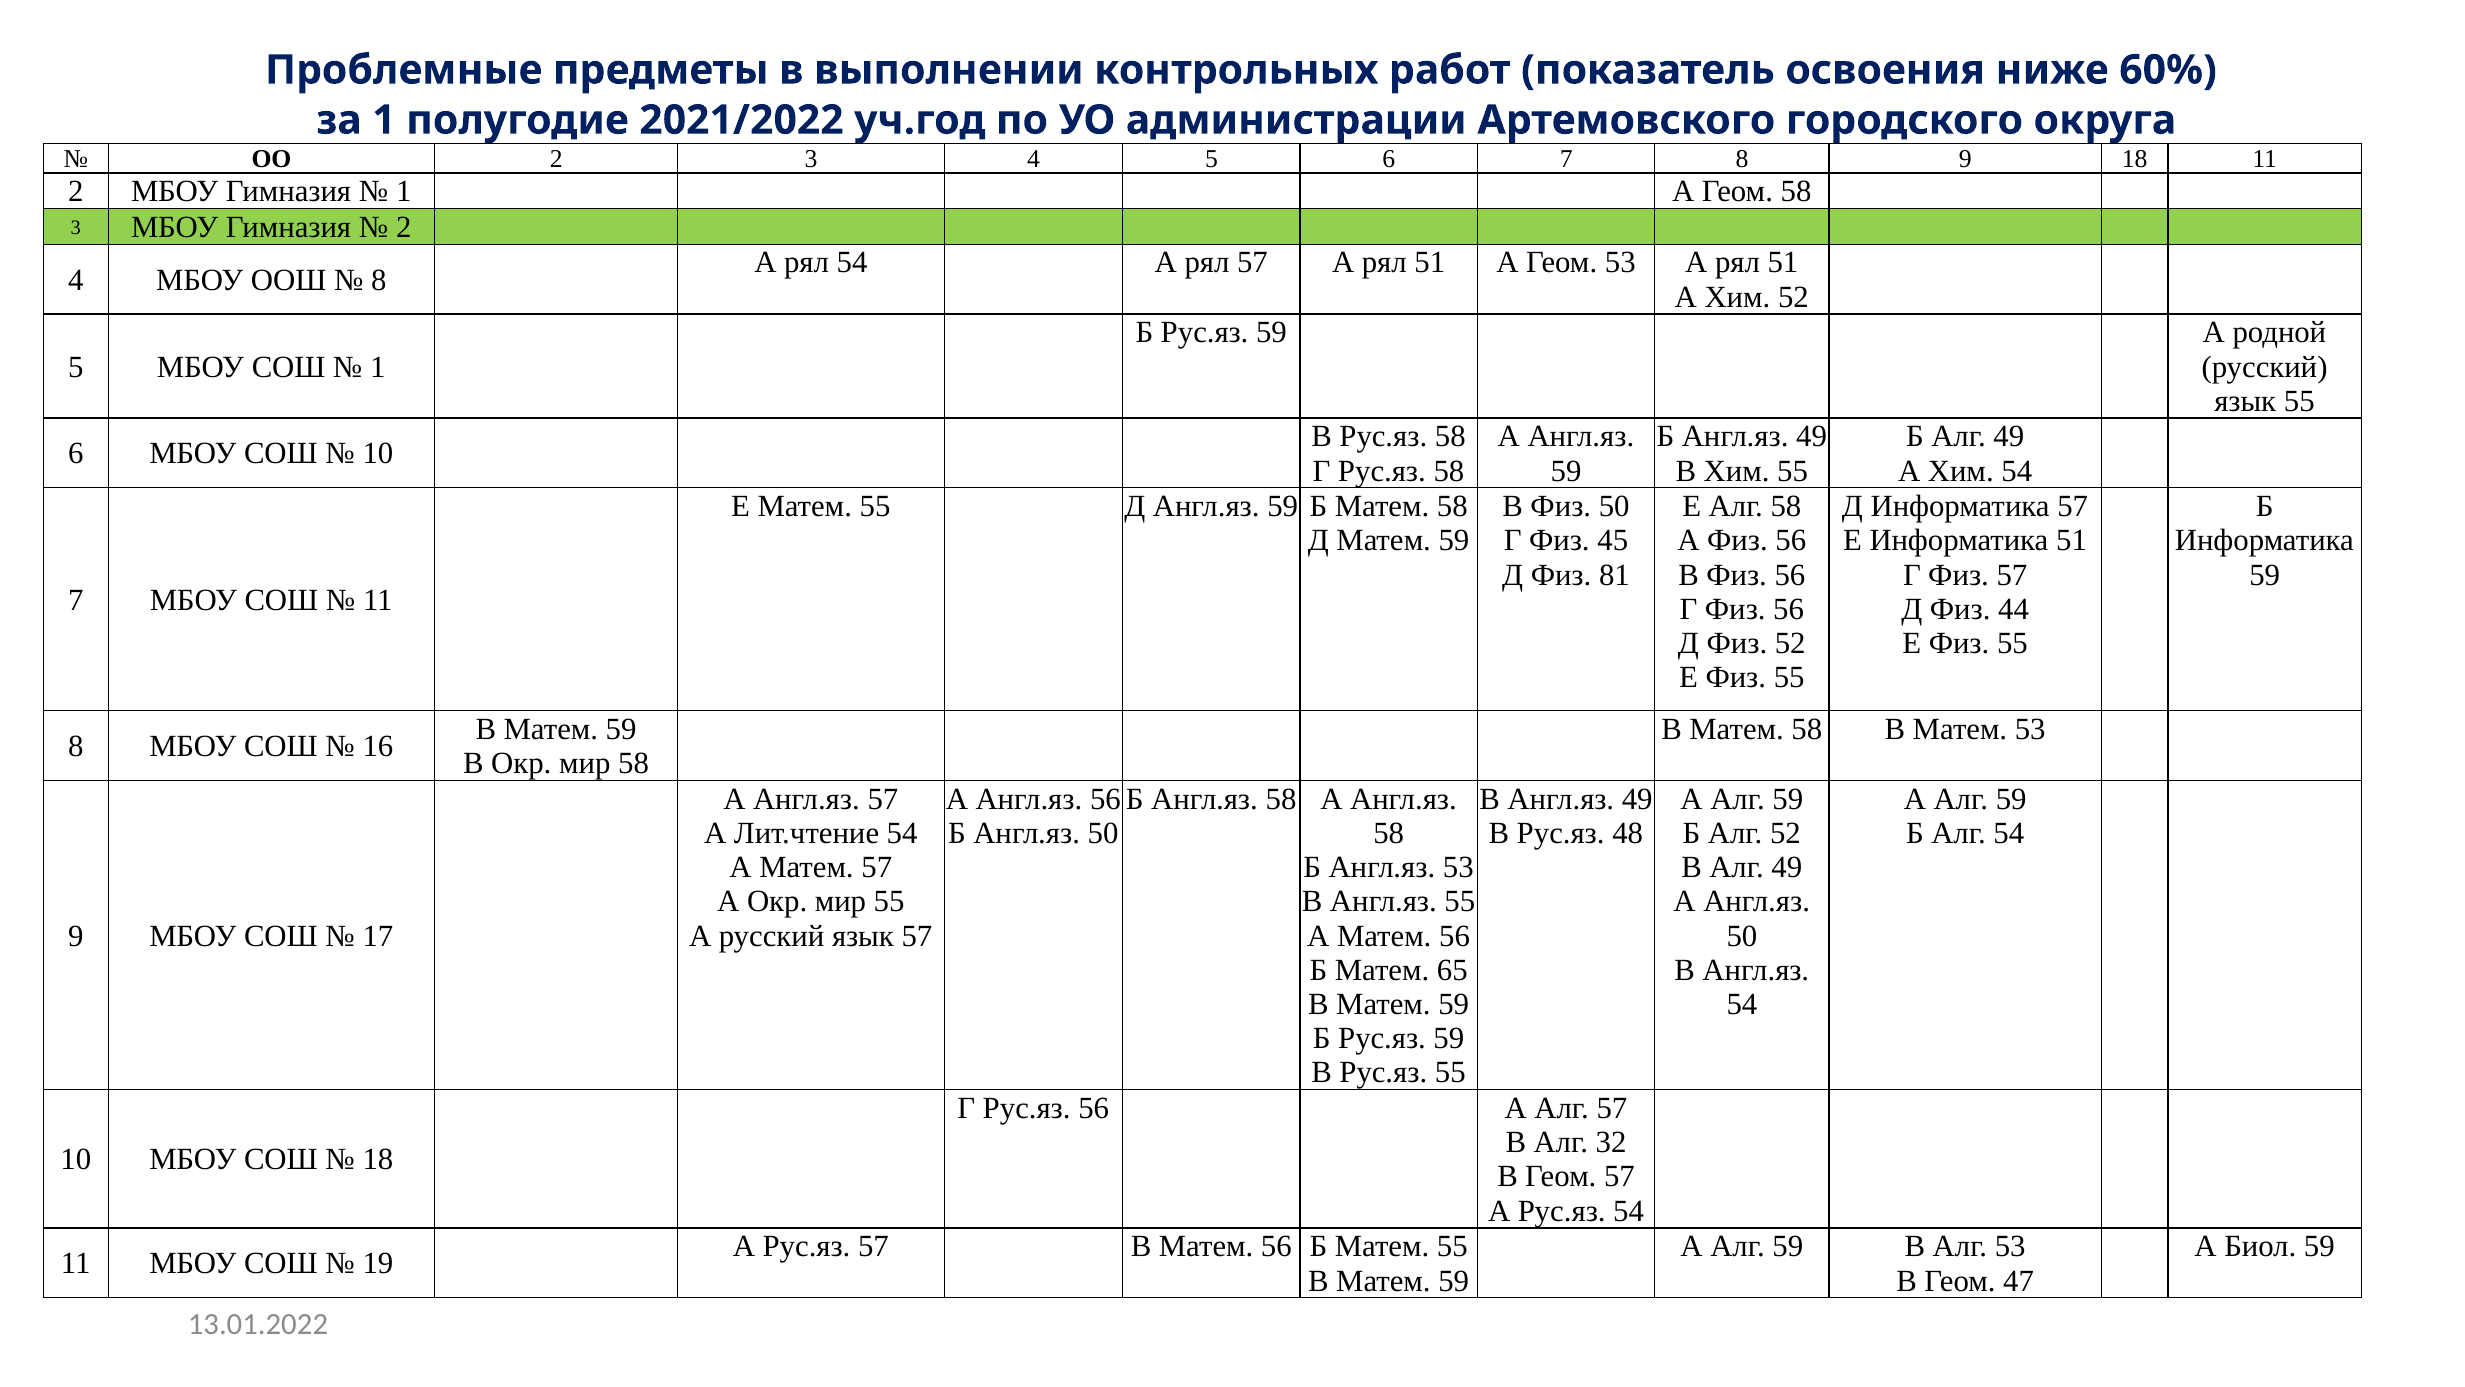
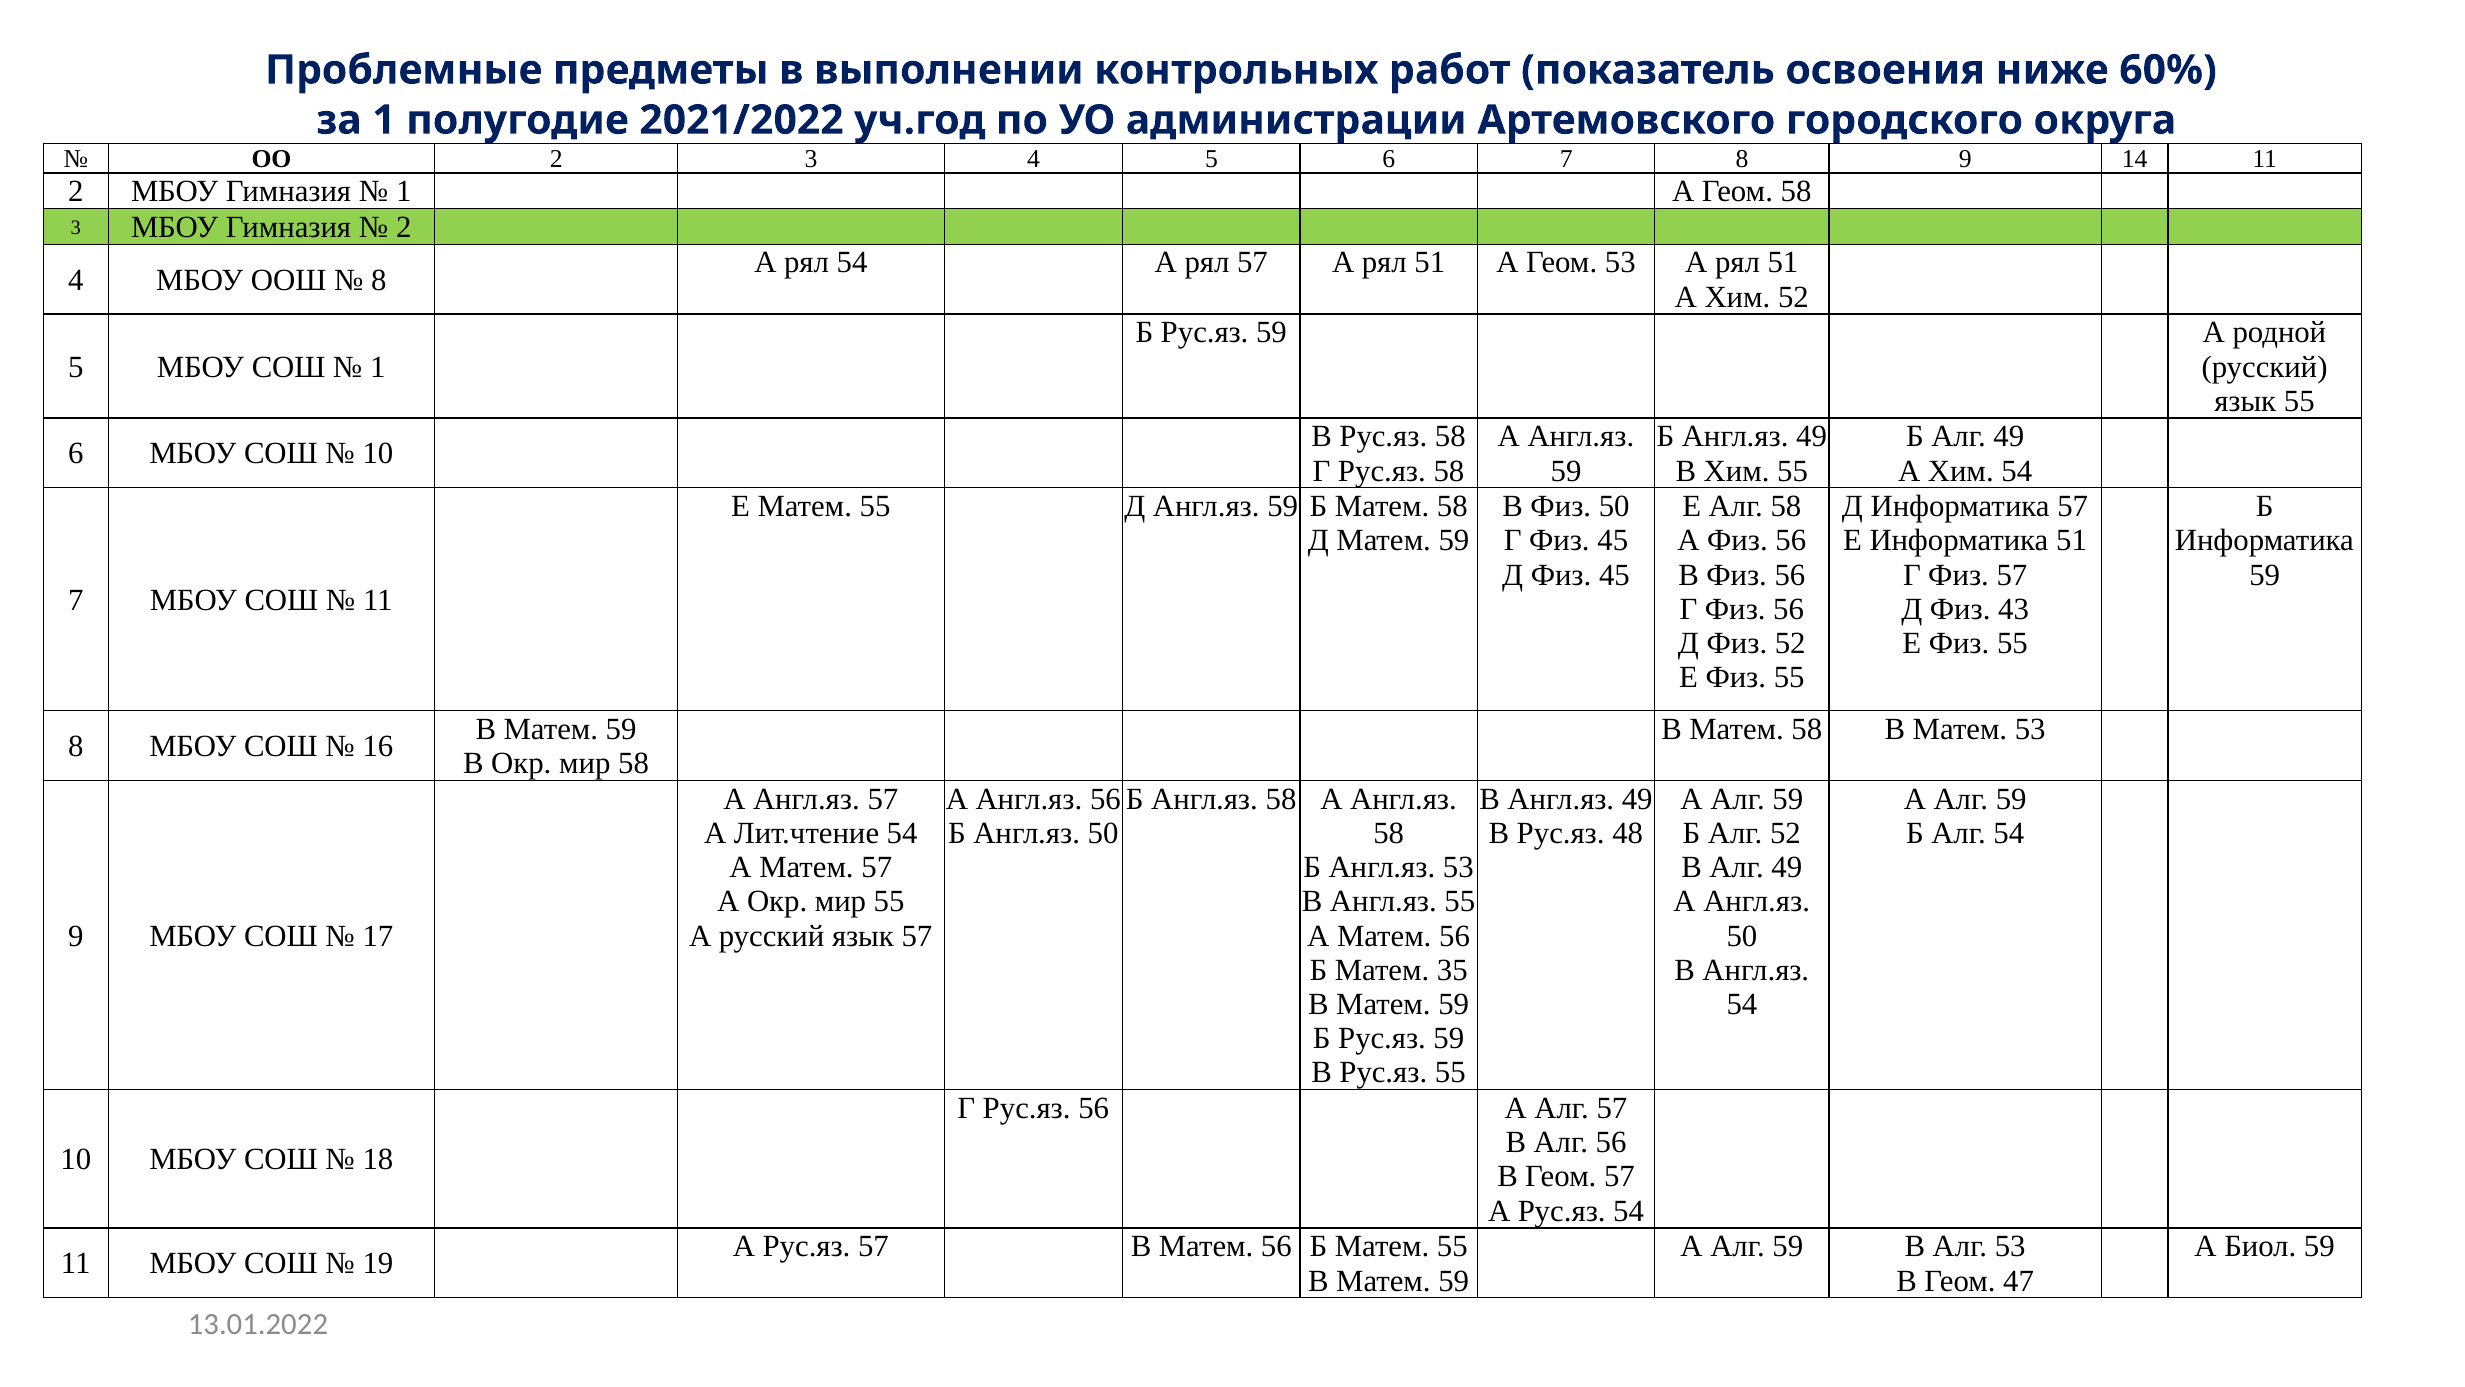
9 18: 18 -> 14
Д Физ 81: 81 -> 45
44: 44 -> 43
65: 65 -> 35
Алг 32: 32 -> 56
